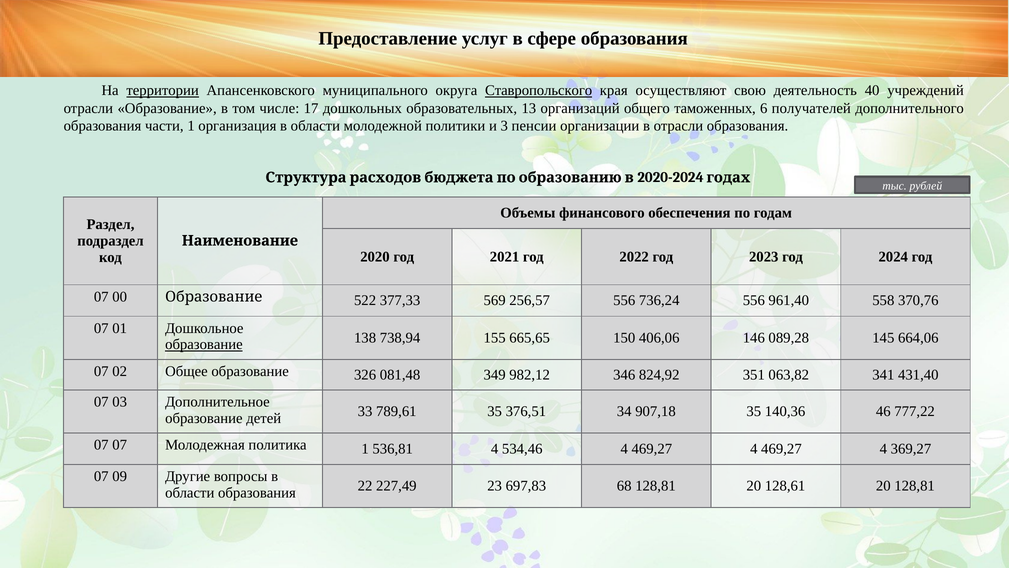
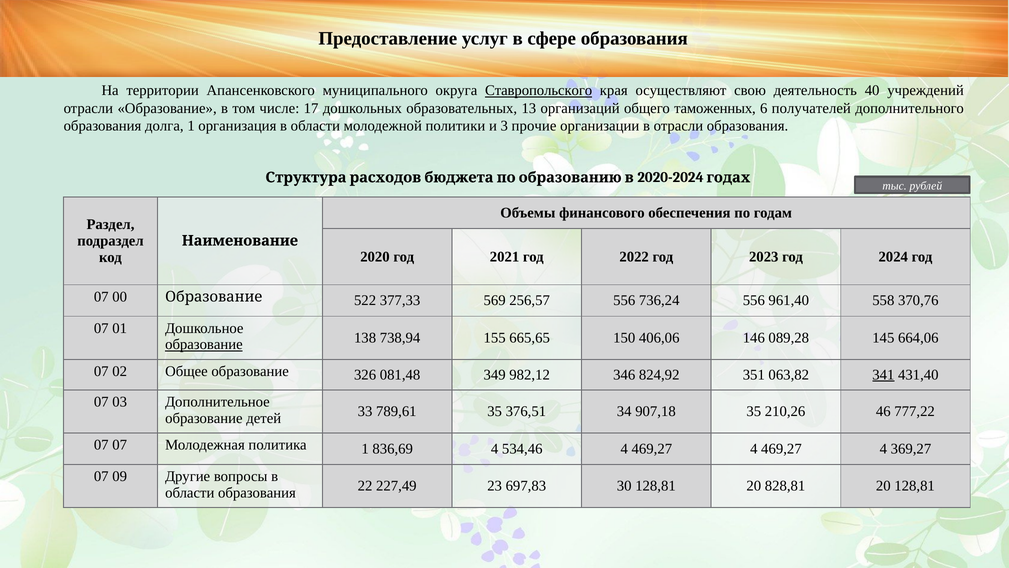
территории underline: present -> none
части: части -> долга
пенсии: пенсии -> прочие
341 underline: none -> present
140,36: 140,36 -> 210,26
536,81: 536,81 -> 836,69
68: 68 -> 30
128,61: 128,61 -> 828,81
